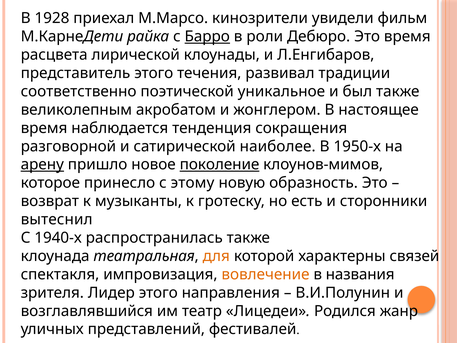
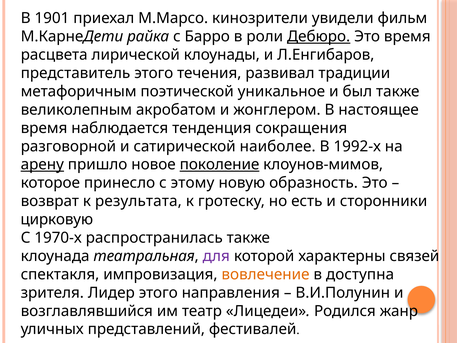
1928: 1928 -> 1901
Барро underline: present -> none
Дебюро underline: none -> present
соответственно: соответственно -> метафоричным
1950-х: 1950-х -> 1992-х
музыканты: музыканты -> результата
вытеснил: вытеснил -> цирковую
1940-х: 1940-х -> 1970-х
для colour: orange -> purple
названия: названия -> доступна
